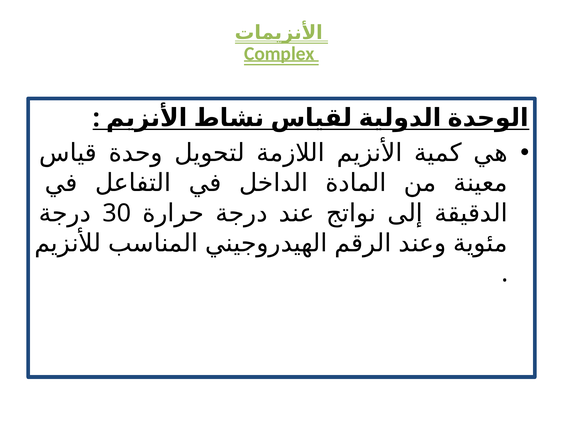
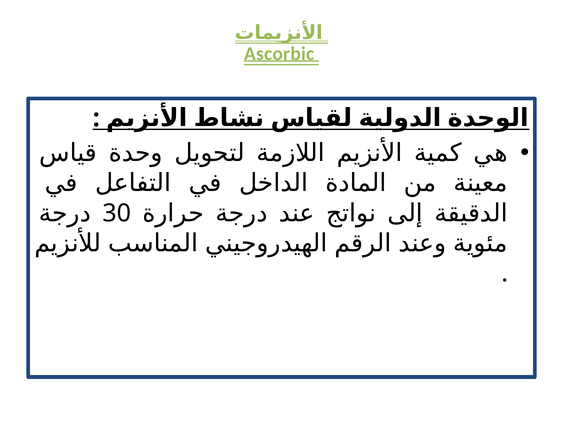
Complex: Complex -> Ascorbic
